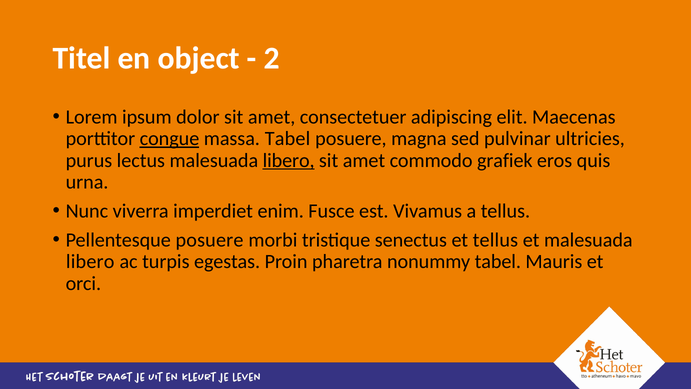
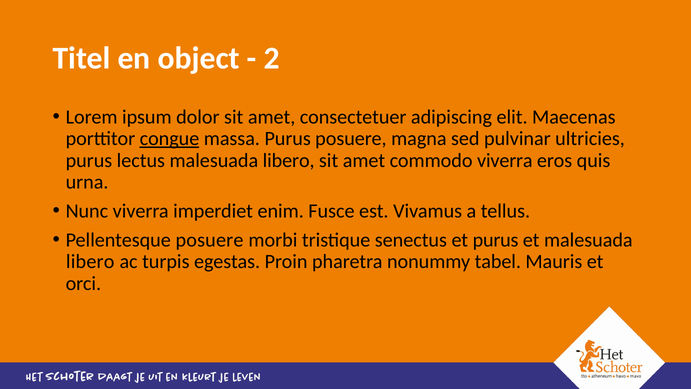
massa Tabel: Tabel -> Purus
libero at (289, 160) underline: present -> none
commodo grafiek: grafiek -> viverra
et tellus: tellus -> purus
